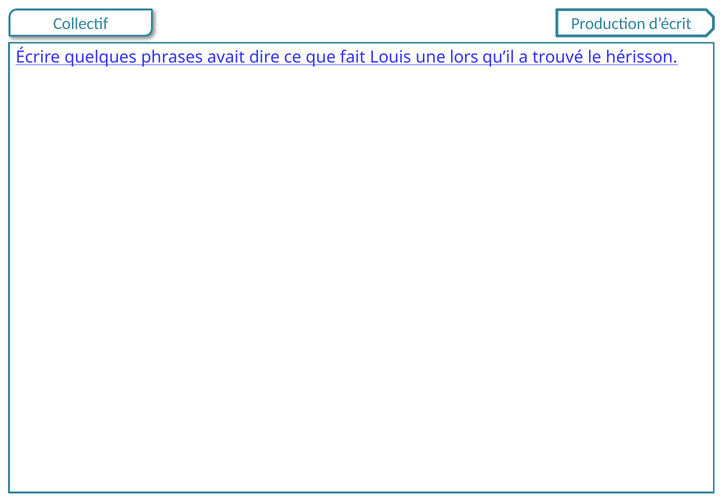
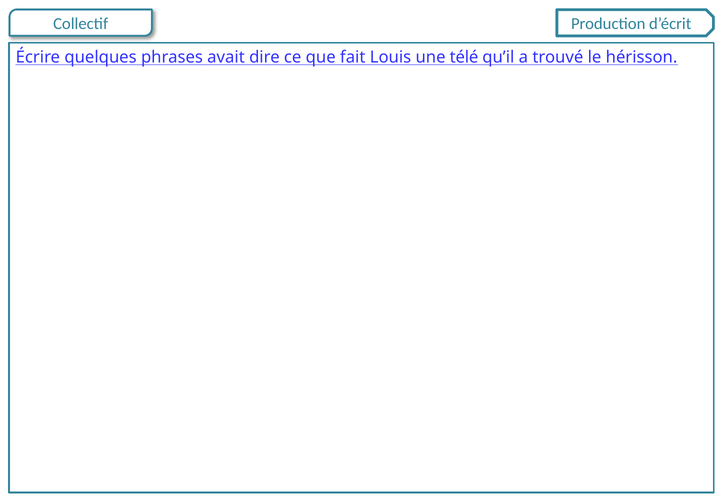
lors: lors -> télé
